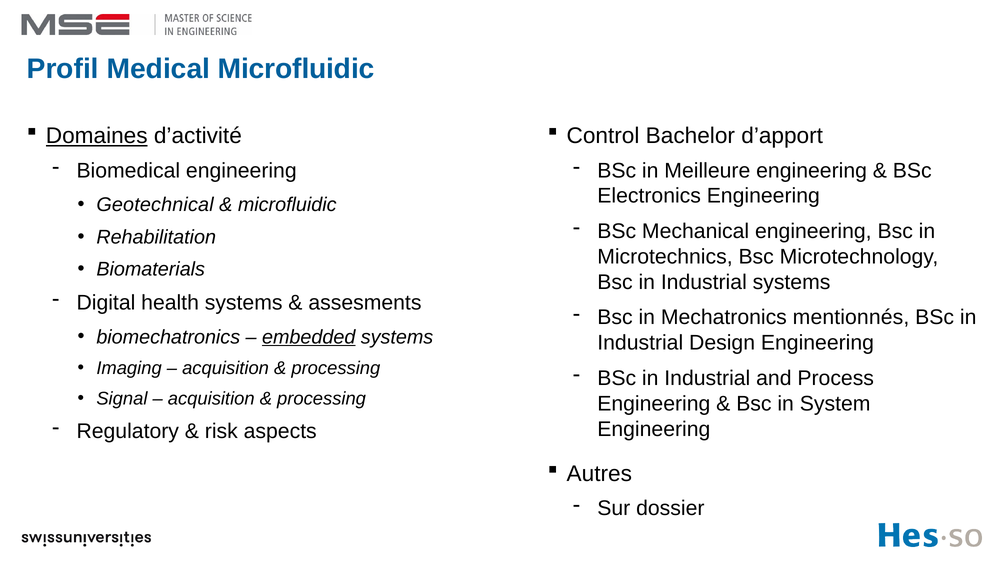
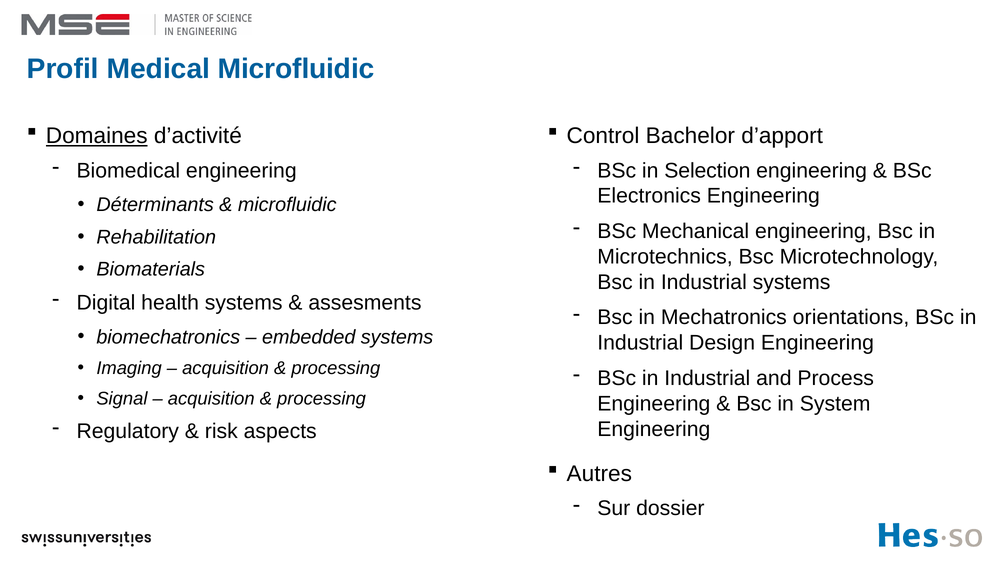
Meilleure: Meilleure -> Selection
Geotechnical: Geotechnical -> Déterminants
mentionnés: mentionnés -> orientations
embedded underline: present -> none
